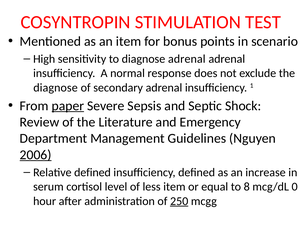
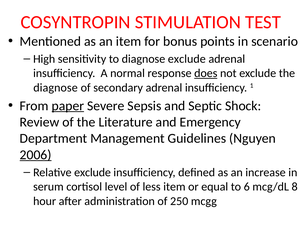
diagnose adrenal: adrenal -> exclude
does underline: none -> present
Relative defined: defined -> exclude
8: 8 -> 6
0: 0 -> 8
250 underline: present -> none
